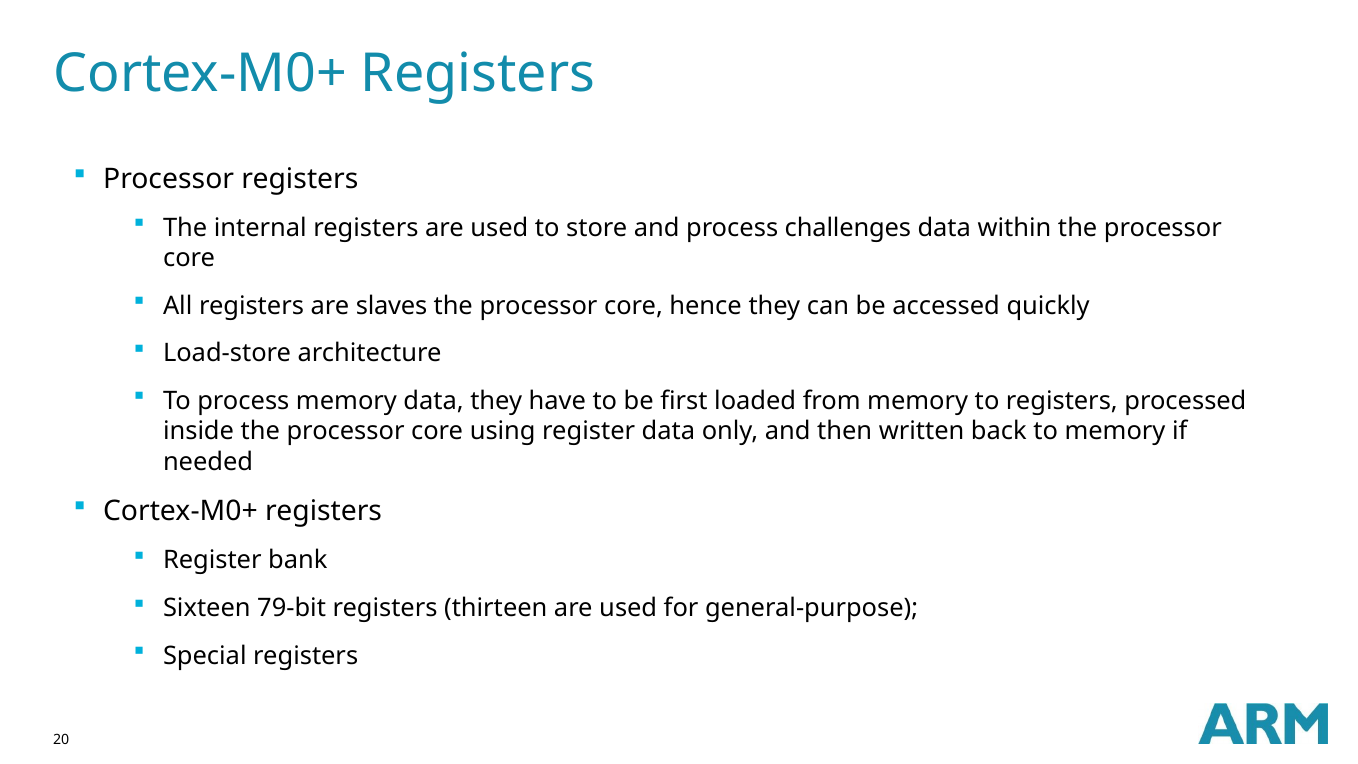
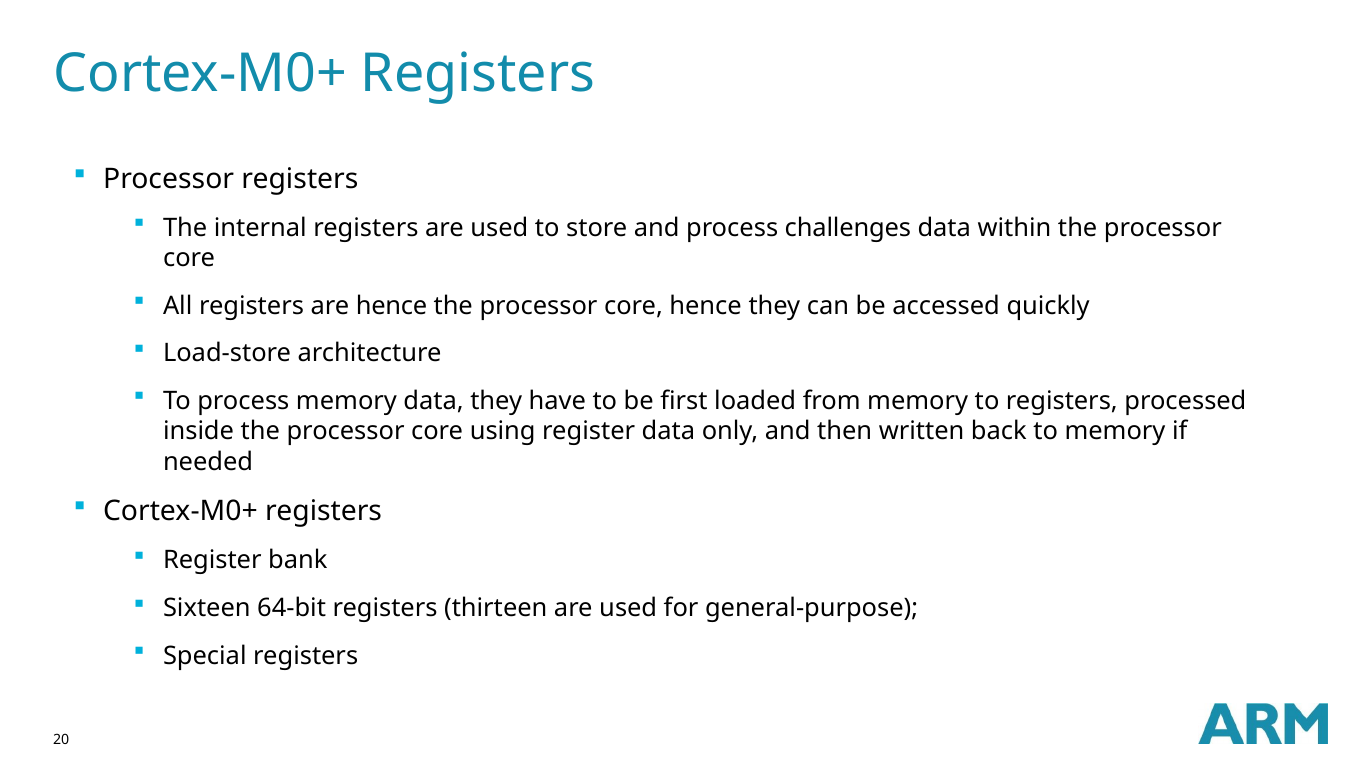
are slaves: slaves -> hence
79-bit: 79-bit -> 64-bit
